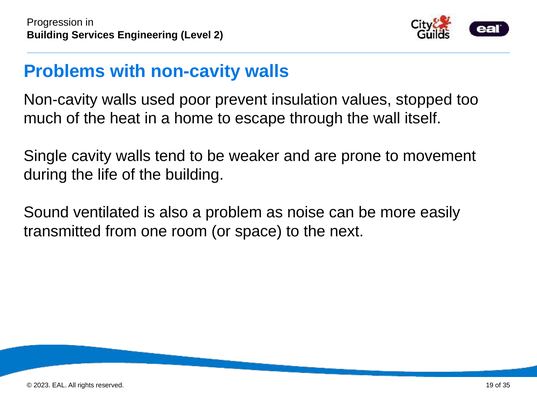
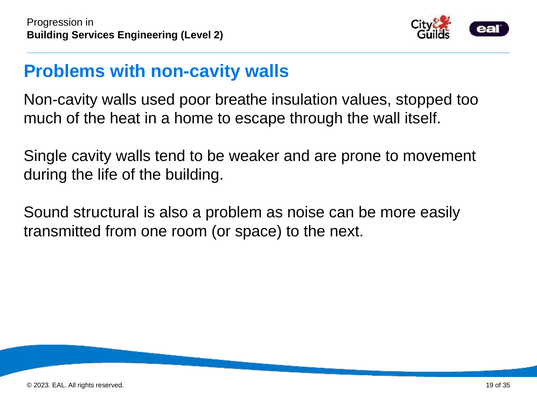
prevent: prevent -> breathe
ventilated: ventilated -> structural
